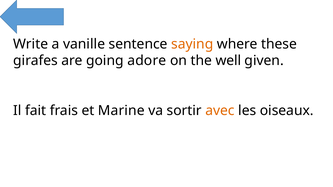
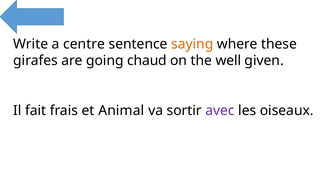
vanille: vanille -> centre
adore: adore -> chaud
Marine: Marine -> Animal
avec colour: orange -> purple
